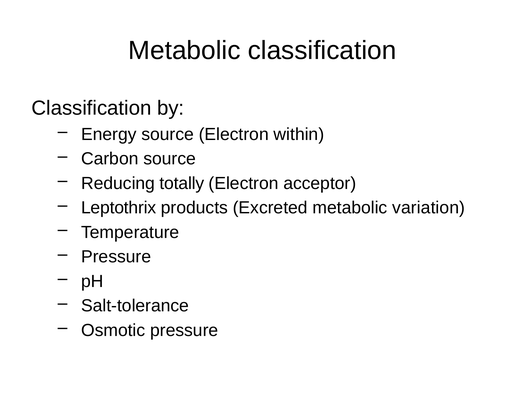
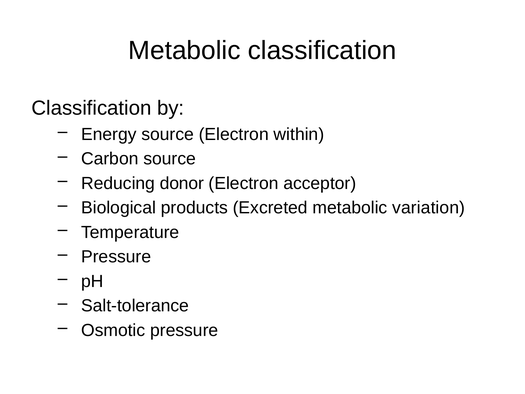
totally: totally -> donor
Leptothrix: Leptothrix -> Biological
